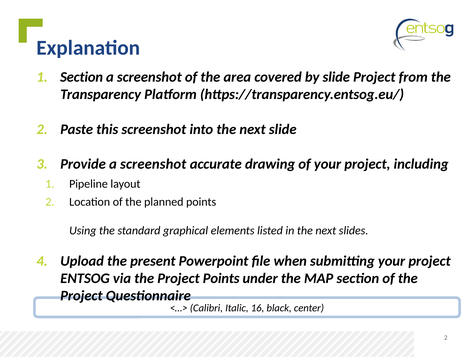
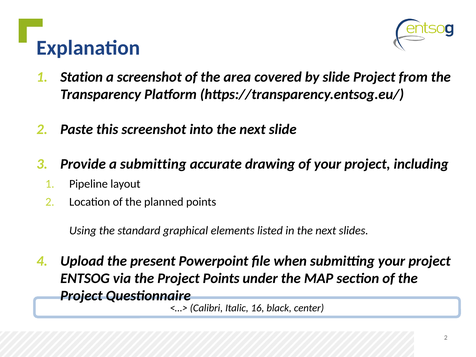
Section at (82, 77): Section -> Station
Provide a screenshot: screenshot -> submitting
